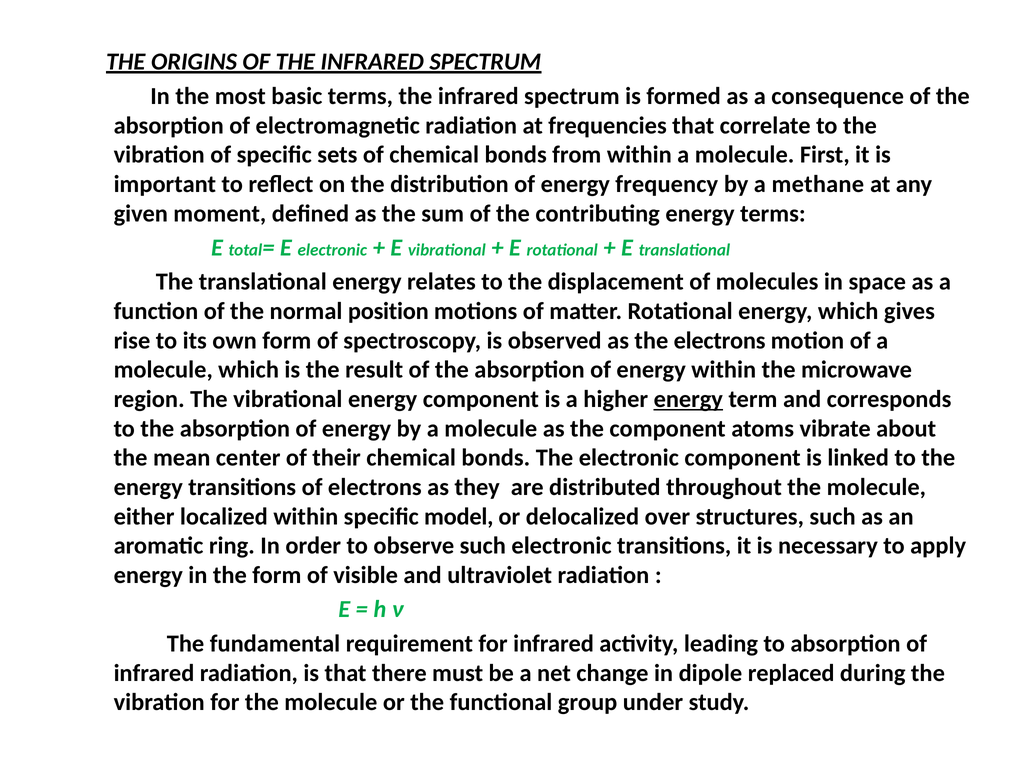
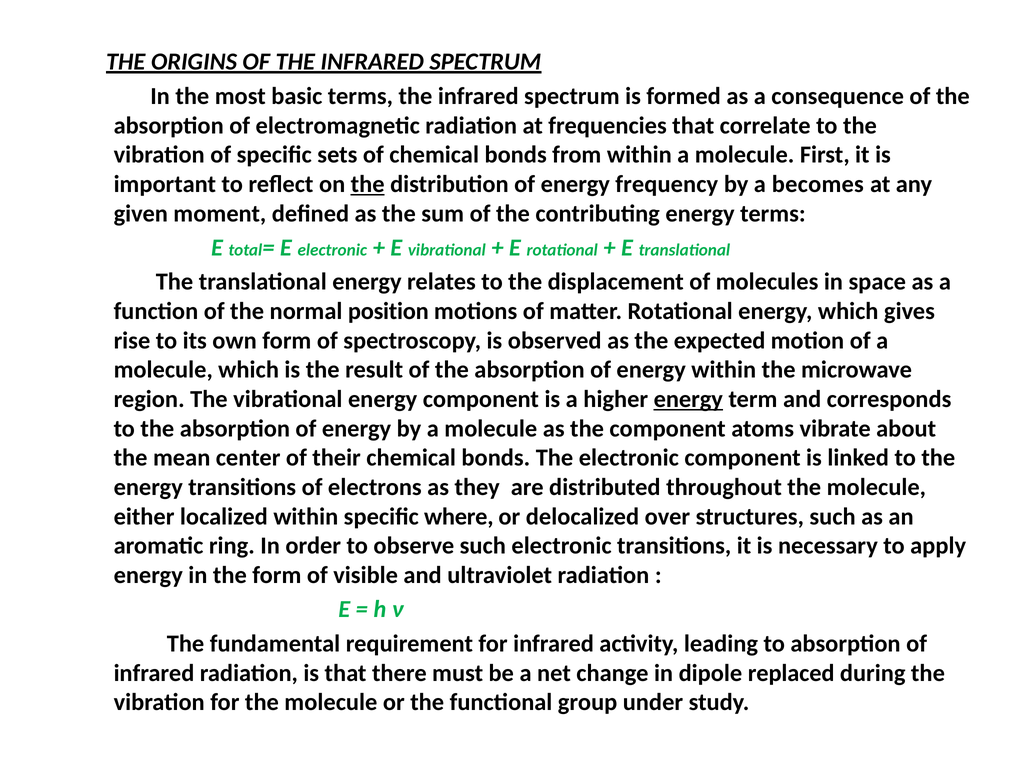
the at (368, 184) underline: none -> present
methane: methane -> becomes
the electrons: electrons -> expected
model: model -> where
